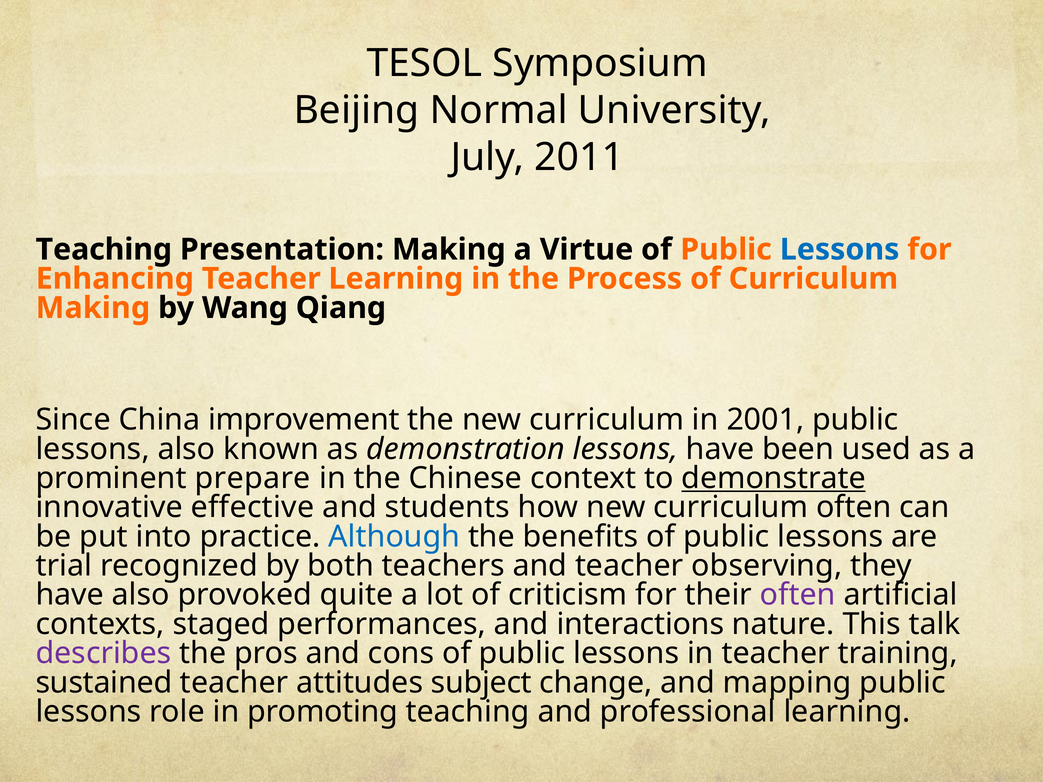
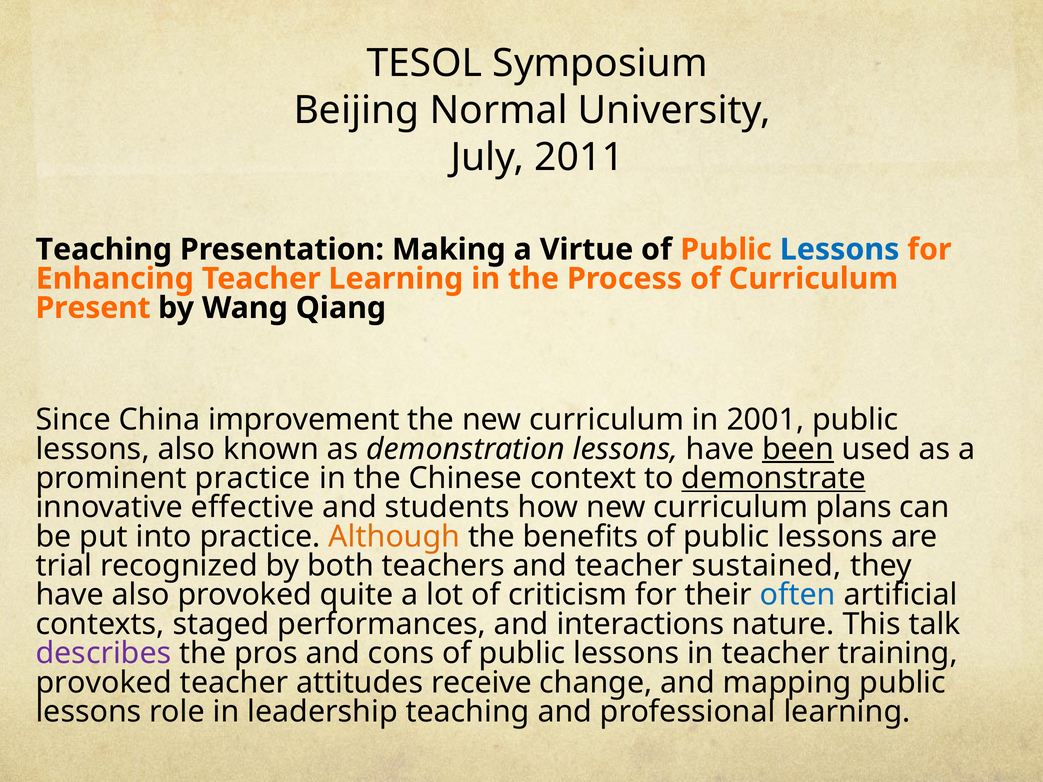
Making at (93, 308): Making -> Present
been underline: none -> present
prominent prepare: prepare -> practice
curriculum often: often -> plans
Although colour: blue -> orange
observing: observing -> sustained
often at (798, 595) colour: purple -> blue
sustained at (104, 683): sustained -> provoked
subject: subject -> receive
promoting: promoting -> leadership
